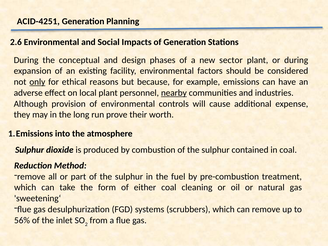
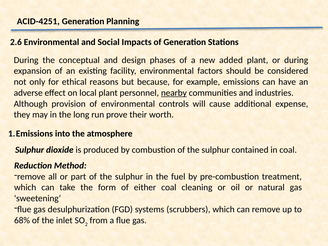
sector: sector -> added
only underline: present -> none
56%: 56% -> 68%
